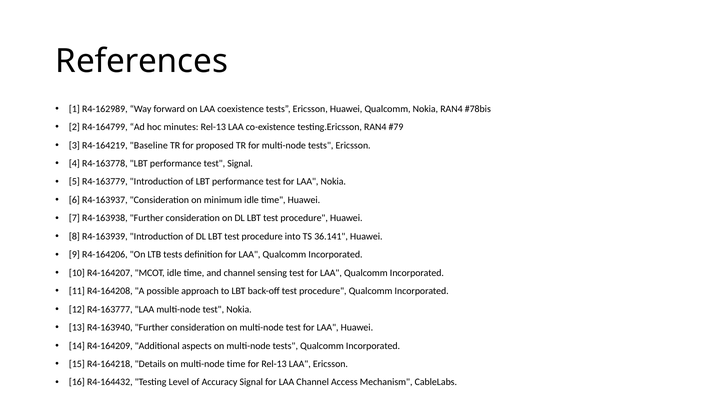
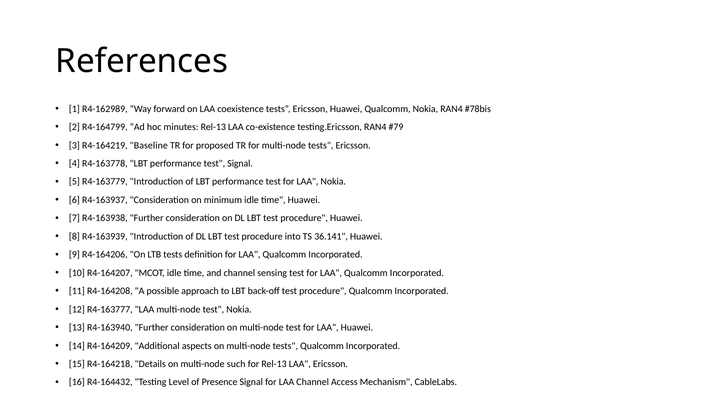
multi-node time: time -> such
Accuracy: Accuracy -> Presence
